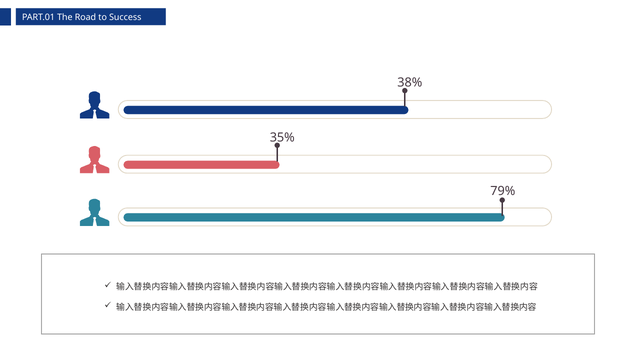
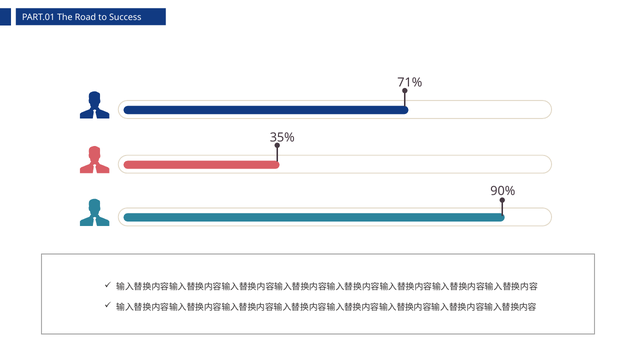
38%: 38% -> 71%
79%: 79% -> 90%
